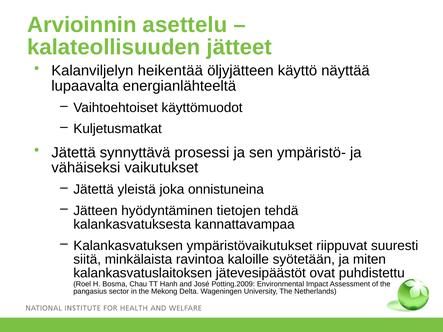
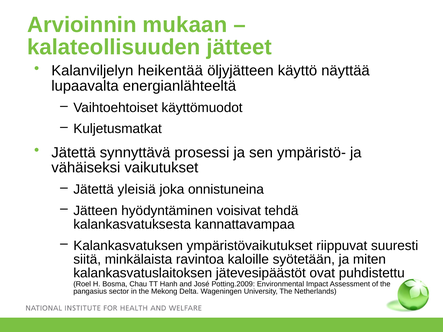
asettelu: asettelu -> mukaan
yleistä: yleistä -> yleisiä
tietojen: tietojen -> voisivat
